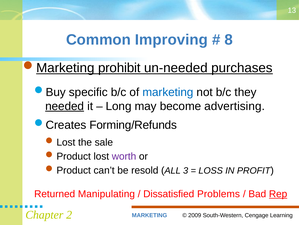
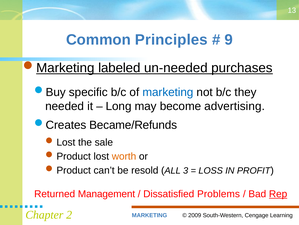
Improving: Improving -> Principles
8: 8 -> 9
prohibit: prohibit -> labeled
needed underline: present -> none
Forming/Refunds: Forming/Refunds -> Became/Refunds
worth colour: purple -> orange
Manipulating: Manipulating -> Management
